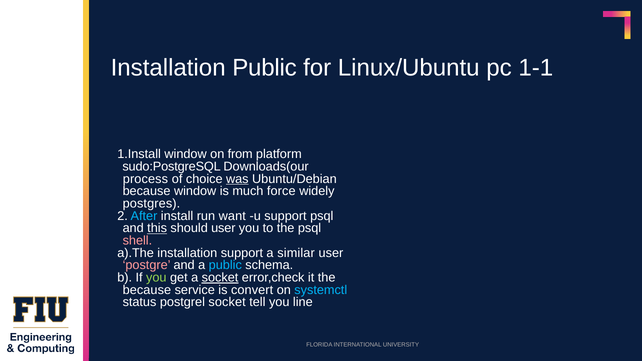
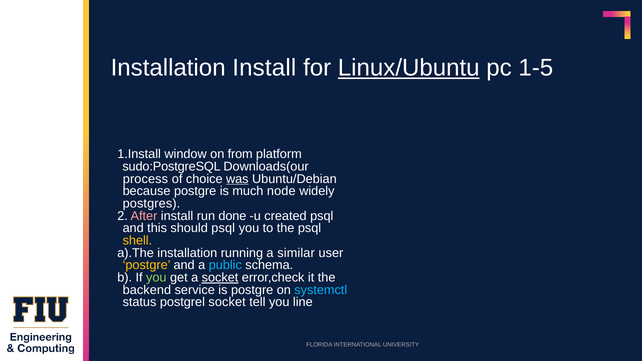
Installation Public: Public -> Install
Linux/Ubuntu underline: none -> present
1-1: 1-1 -> 1-5
because window: window -> postgre
force: force -> node
After colour: light blue -> pink
want: want -> done
u support: support -> created
this underline: present -> none
should user: user -> psql
shell colour: pink -> yellow
installation support: support -> running
postgre at (147, 265) colour: pink -> yellow
because at (147, 290): because -> backend
is convert: convert -> postgre
